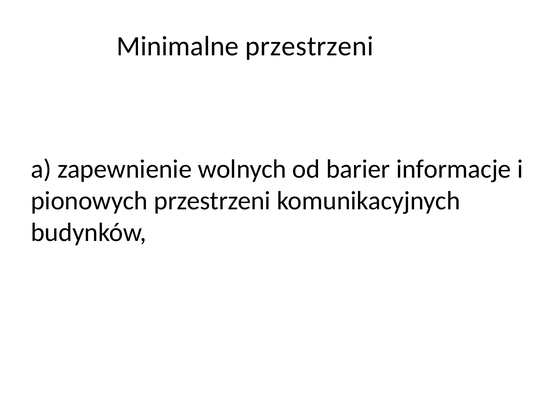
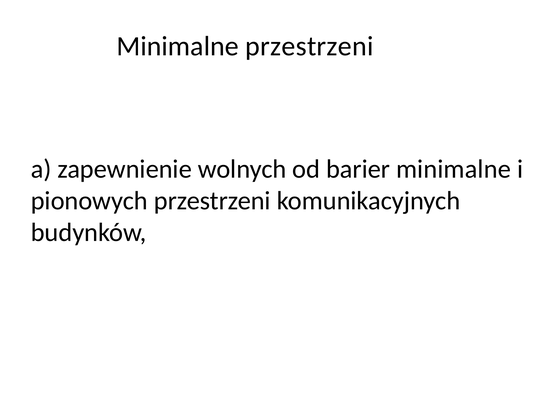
barier informacje: informacje -> minimalne
